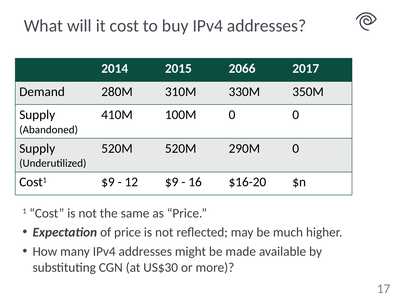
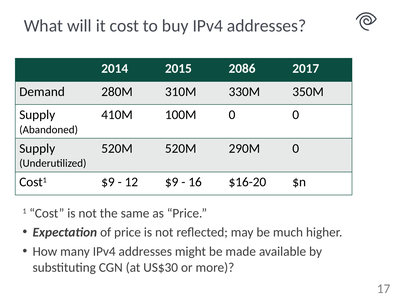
2066: 2066 -> 2086
